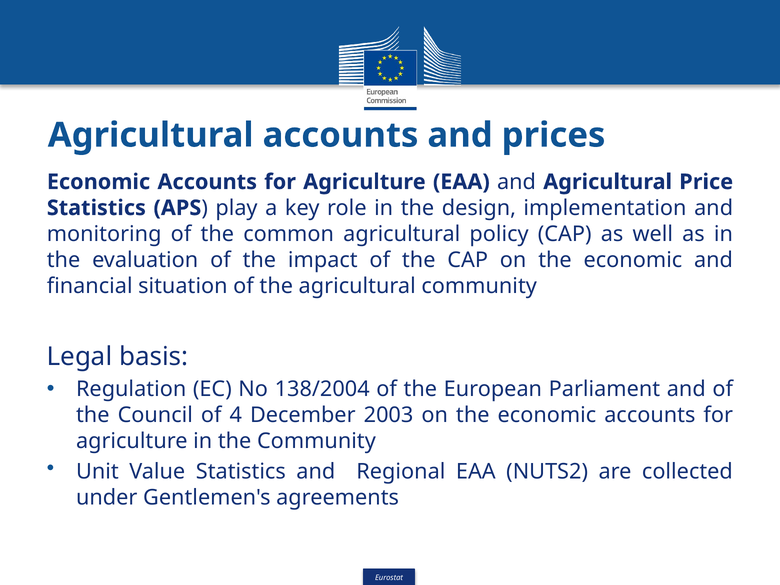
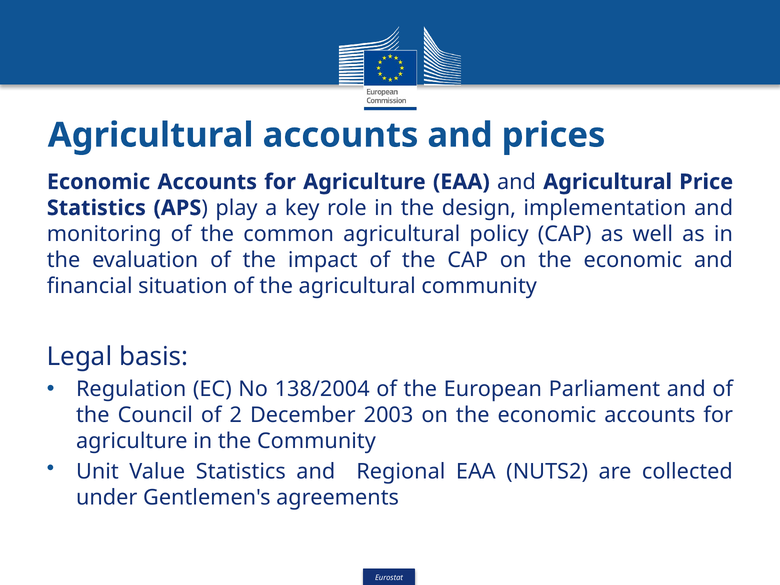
4: 4 -> 2
